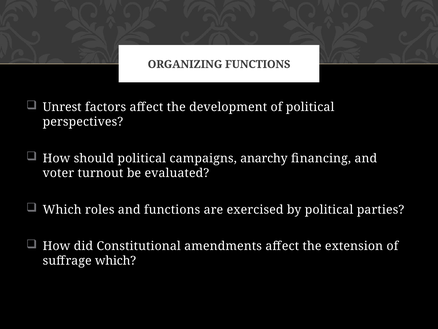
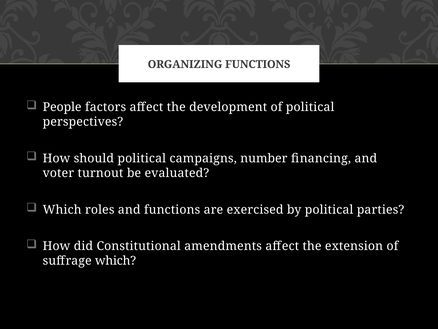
Unrest: Unrest -> People
anarchy: anarchy -> number
